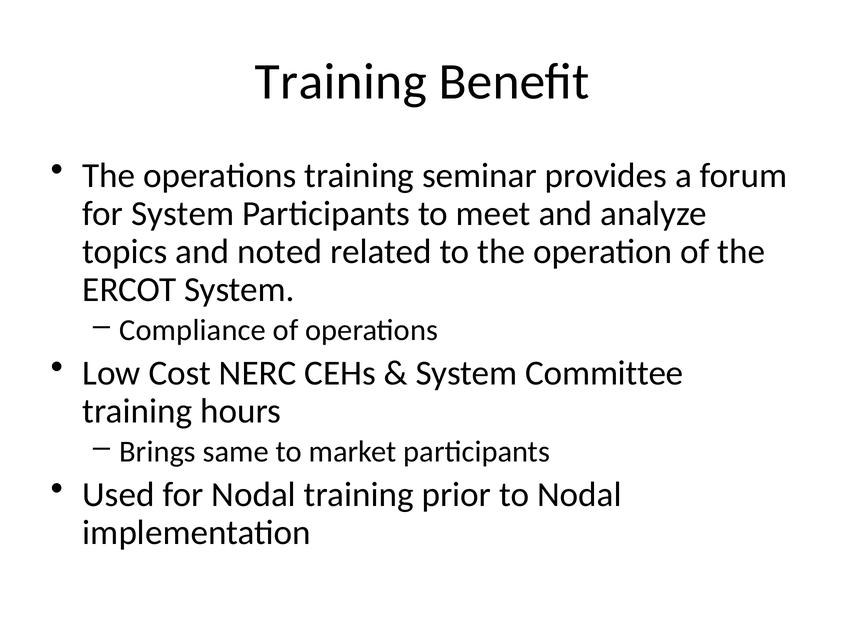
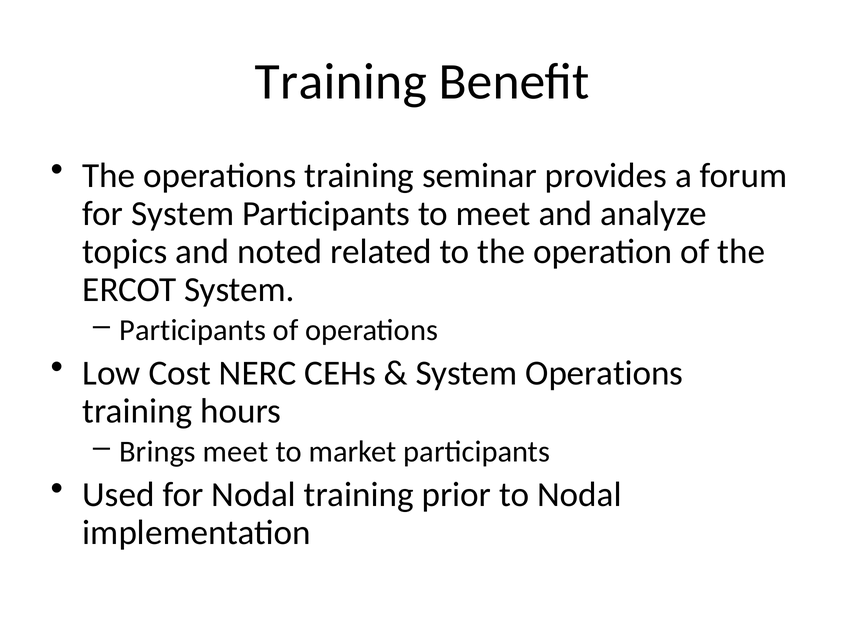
Compliance at (193, 331): Compliance -> Participants
System Committee: Committee -> Operations
Brings same: same -> meet
